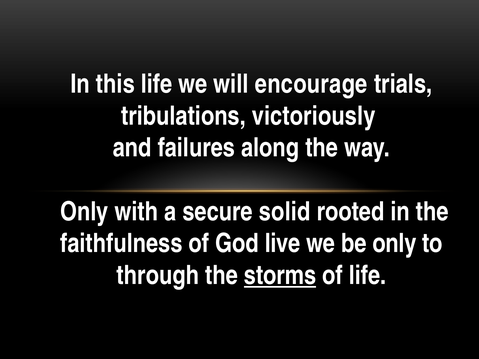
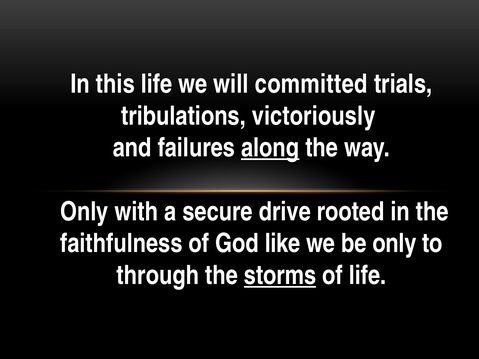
encourage: encourage -> committed
along underline: none -> present
solid: solid -> drive
live: live -> like
